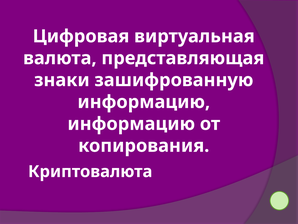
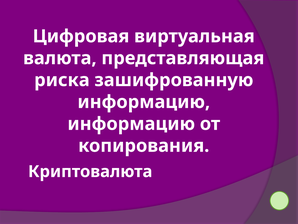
знаки: знаки -> риска
